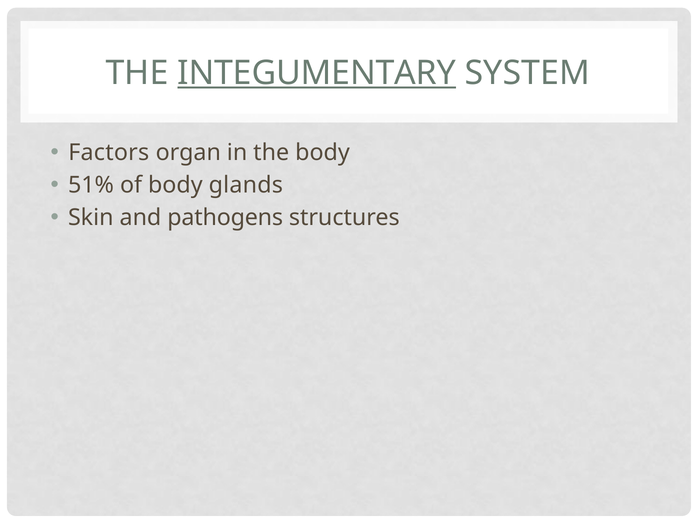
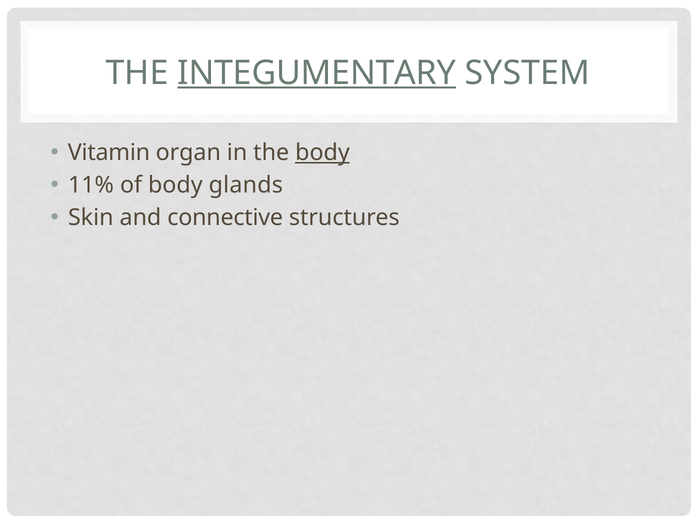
Factors: Factors -> Vitamin
body at (322, 153) underline: none -> present
51%: 51% -> 11%
pathogens: pathogens -> connective
